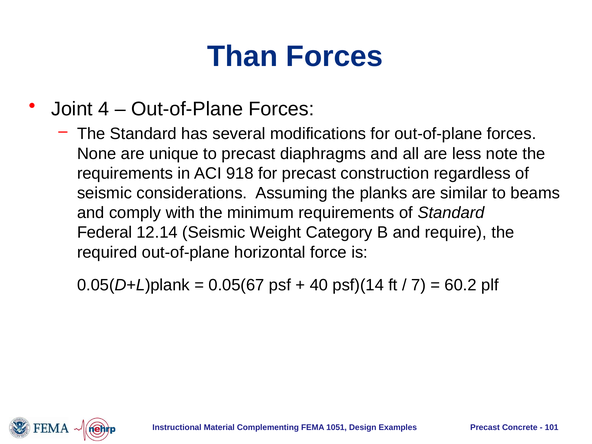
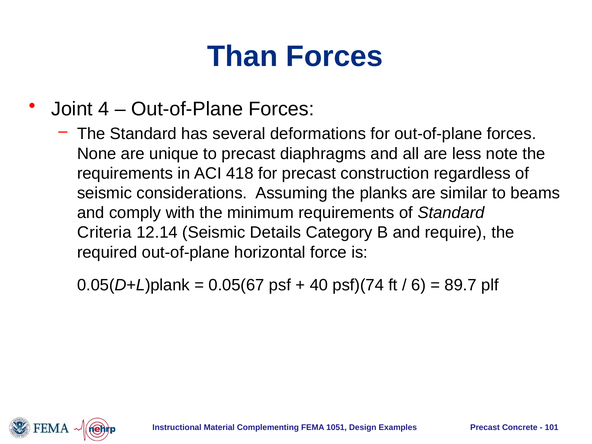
modifications: modifications -> deformations
918: 918 -> 418
Federal: Federal -> Criteria
Weight: Weight -> Details
psf)(14: psf)(14 -> psf)(74
7: 7 -> 6
60.2: 60.2 -> 89.7
